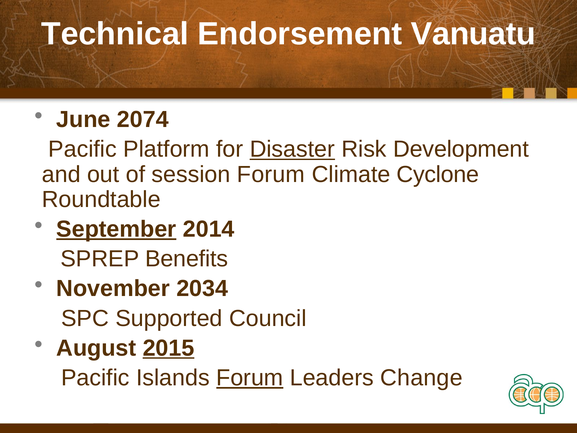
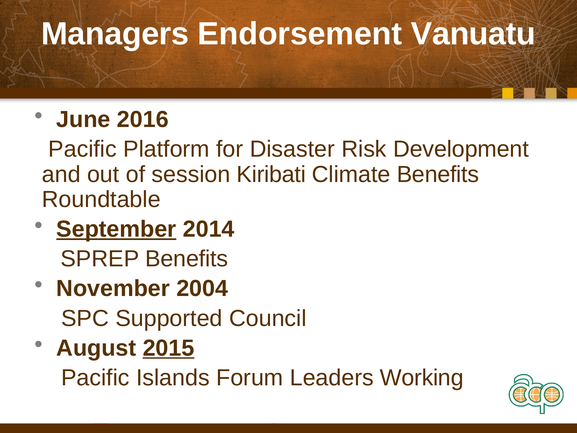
Technical: Technical -> Managers
2074: 2074 -> 2016
Disaster underline: present -> none
session Forum: Forum -> Kiribati
Climate Cyclone: Cyclone -> Benefits
2034: 2034 -> 2004
Forum at (250, 378) underline: present -> none
Change: Change -> Working
